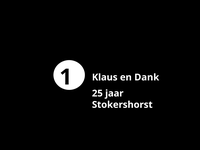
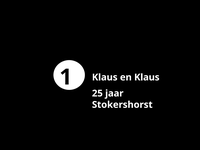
en Dank: Dank -> Klaus
